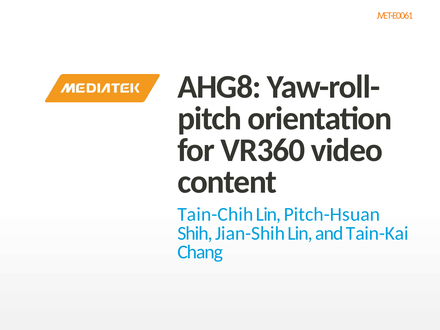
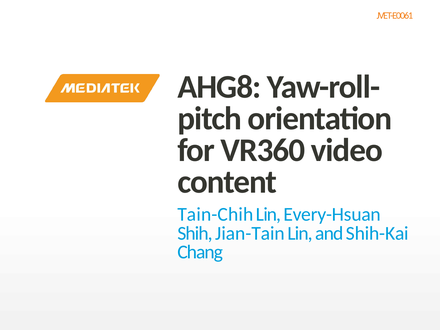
Pitch-Hsuan: Pitch-Hsuan -> Every-Hsuan
Jian-Shih: Jian-Shih -> Jian-Tain
Tain-Kai: Tain-Kai -> Shih-Kai
